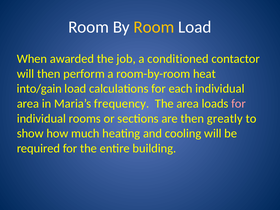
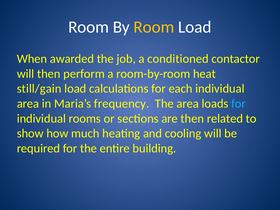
into/gain: into/gain -> still/gain
for at (239, 104) colour: pink -> light blue
greatly: greatly -> related
